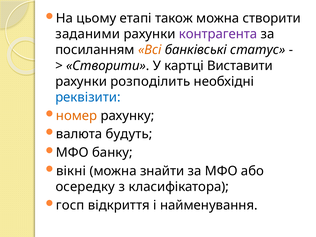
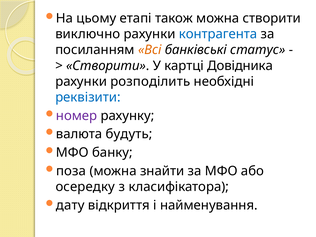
заданими: заданими -> виключно
контрагента colour: purple -> blue
Виставити: Виставити -> Довідника
номер colour: orange -> purple
вікні: вікні -> поза
госп: госп -> дату
